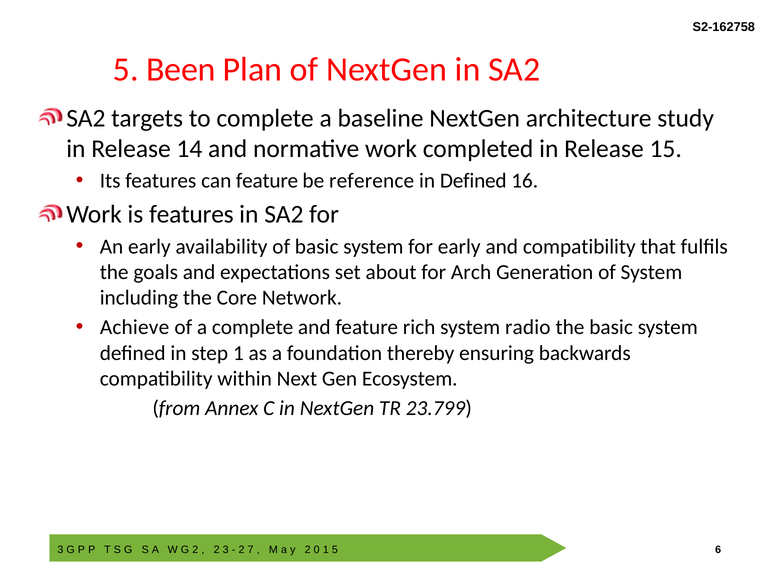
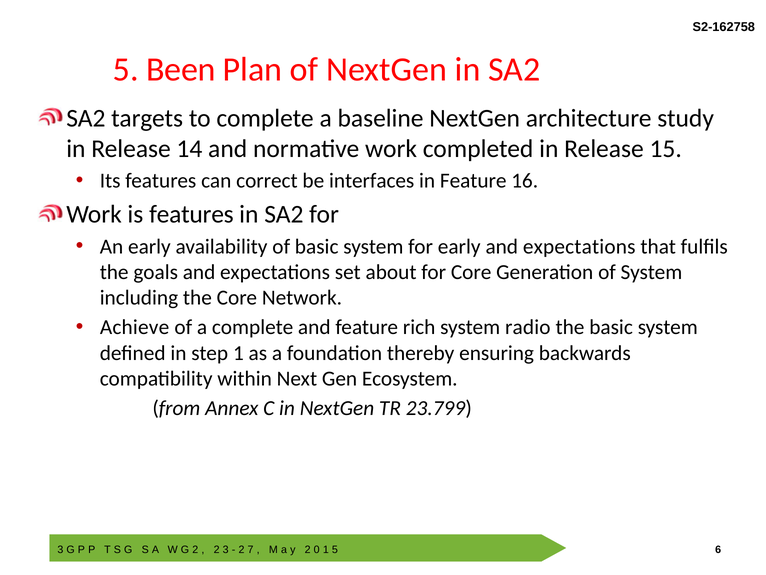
can feature: feature -> correct
reference: reference -> interfaces
in Defined: Defined -> Feature
compatibility at (579, 246): compatibility -> expectations
for Arch: Arch -> Core
